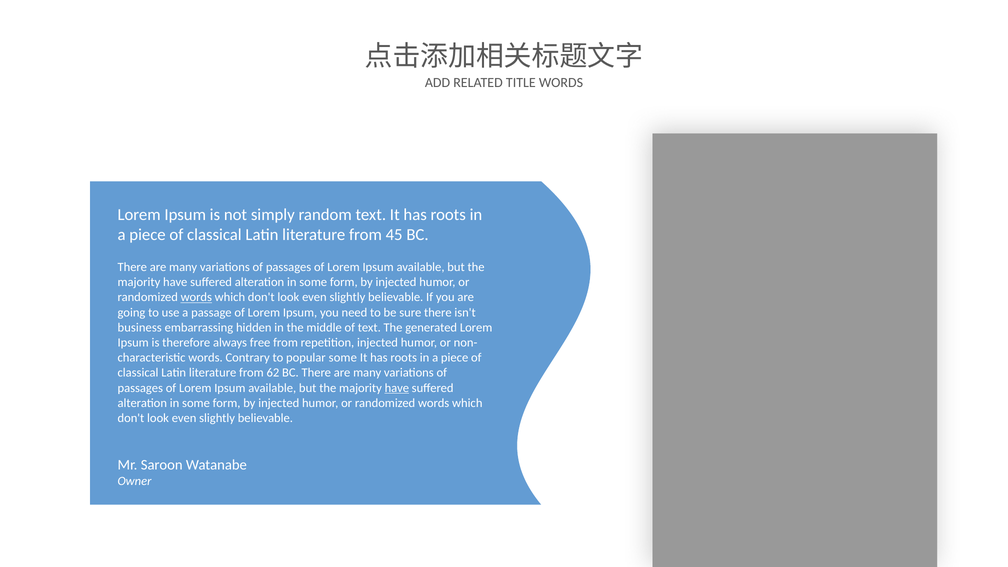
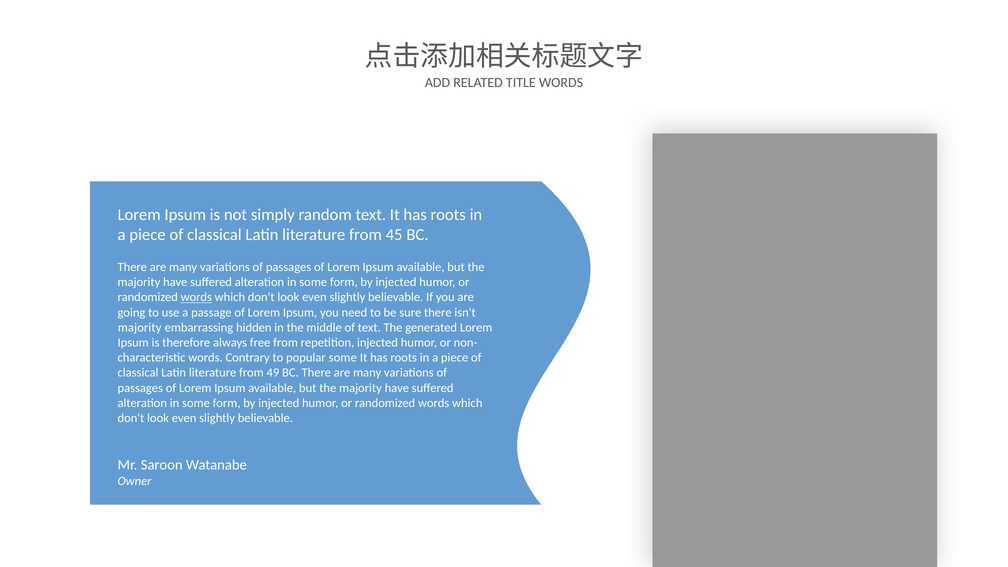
business at (140, 327): business -> majority
62: 62 -> 49
have at (397, 388) underline: present -> none
